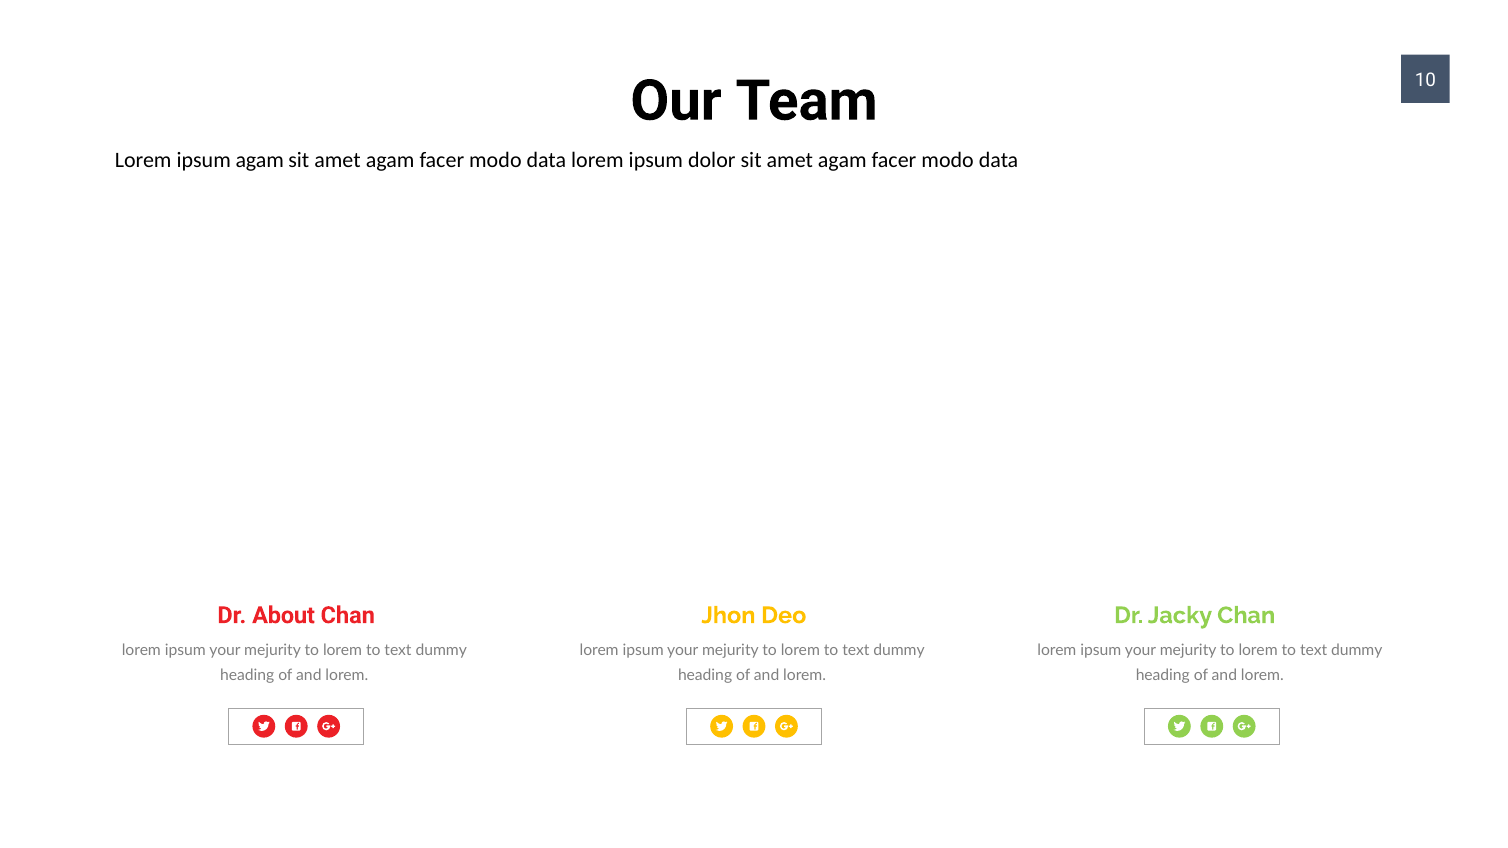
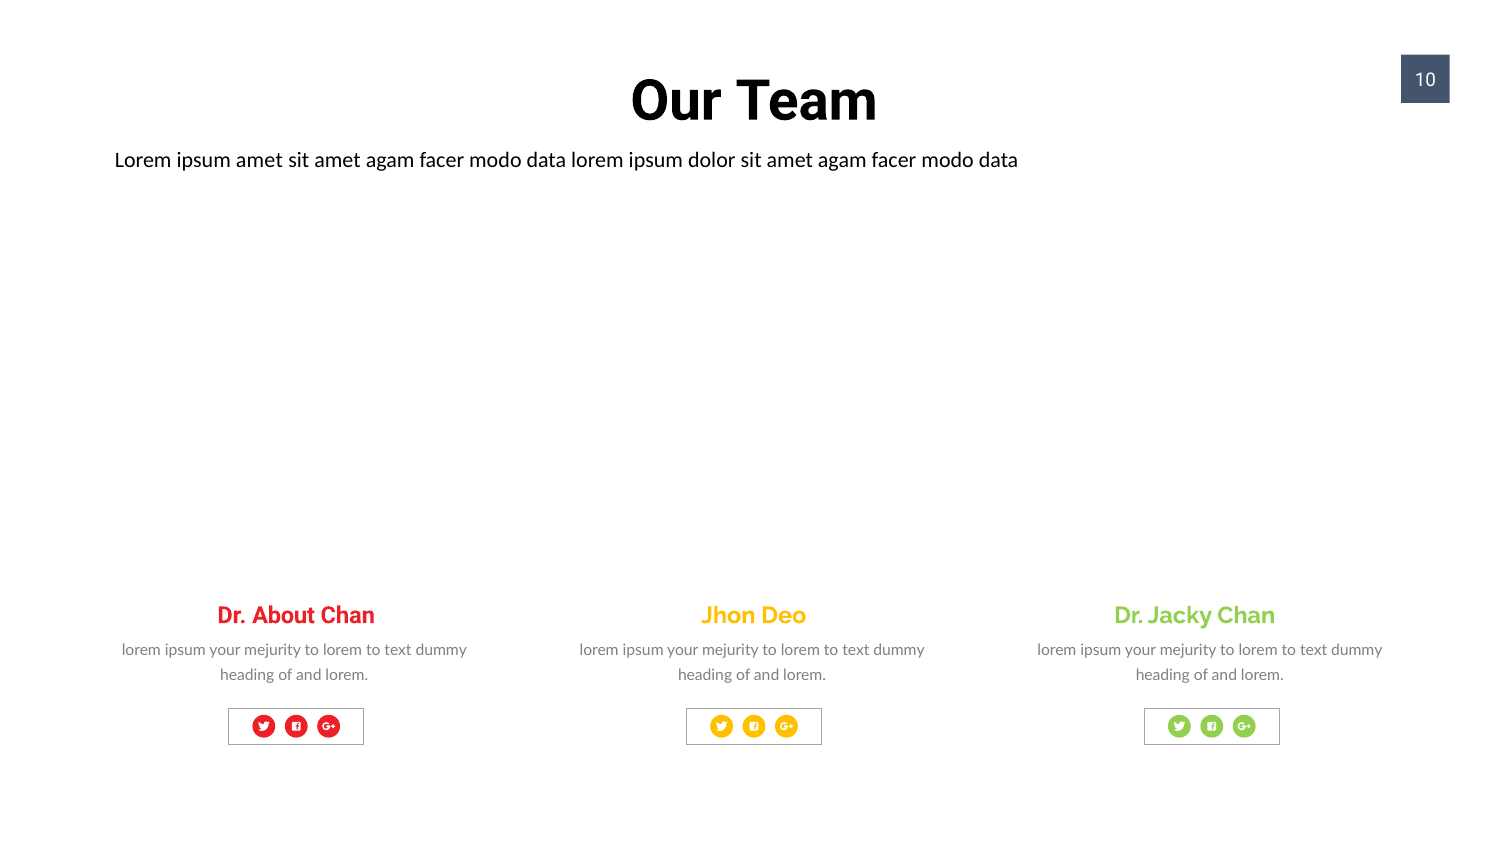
ipsum agam: agam -> amet
